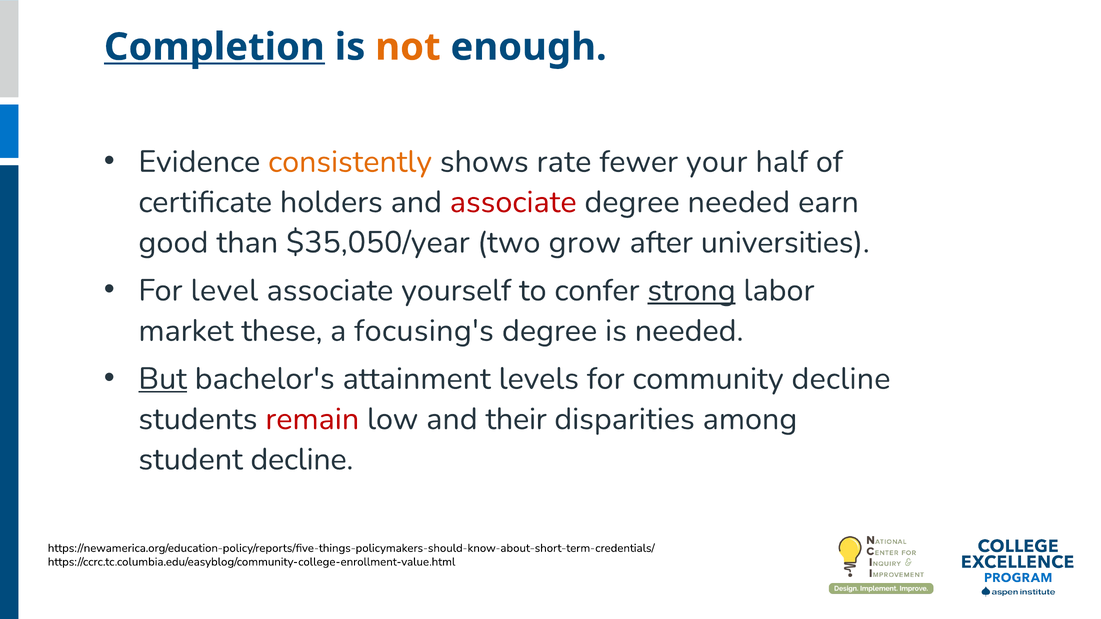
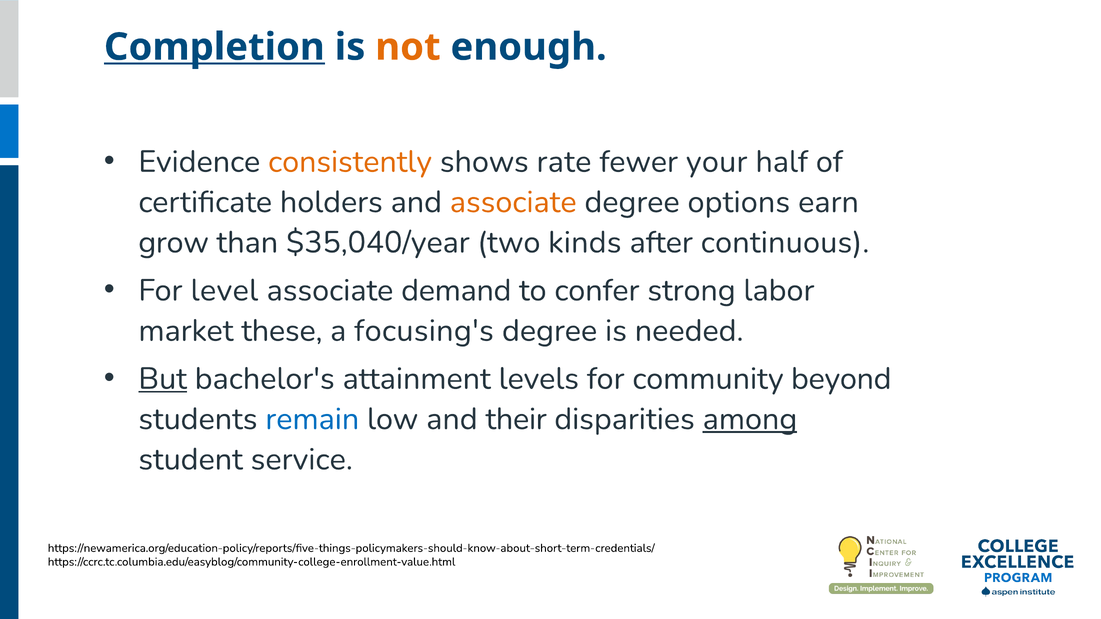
associate at (513, 202) colour: red -> orange
degree needed: needed -> options
good: good -> grow
$35,050/year: $35,050/year -> $35,040/year
grow: grow -> kinds
universities: universities -> continuous
yourself: yourself -> demand
strong underline: present -> none
community decline: decline -> beyond
remain colour: red -> blue
among underline: none -> present
student decline: decline -> service
